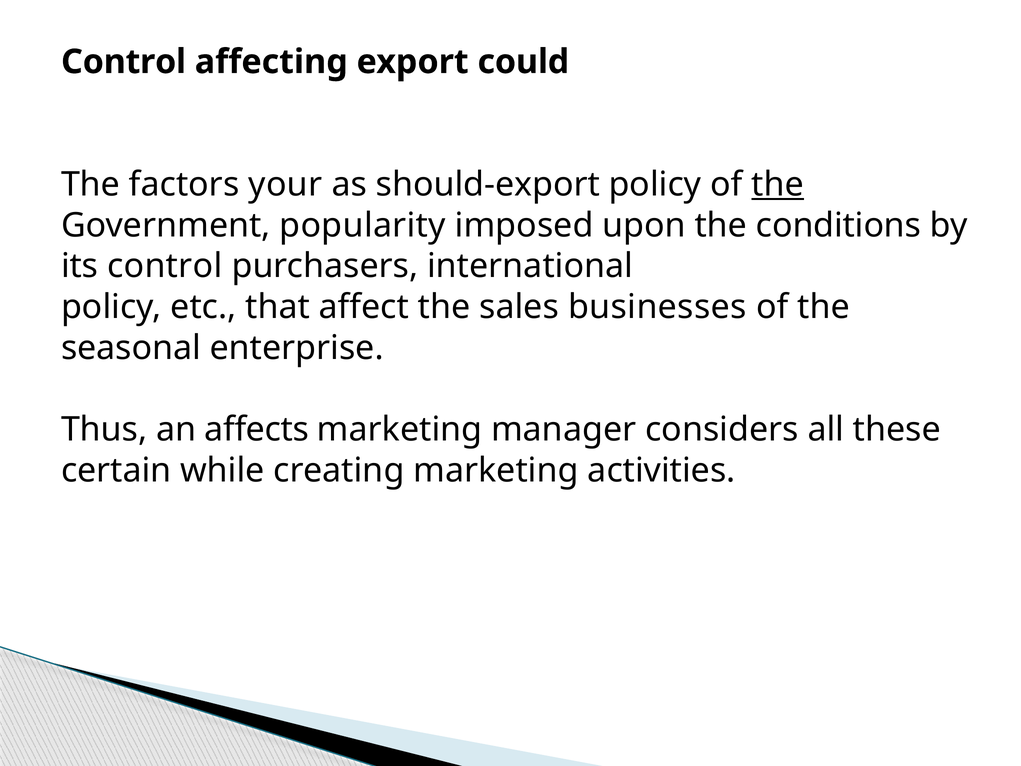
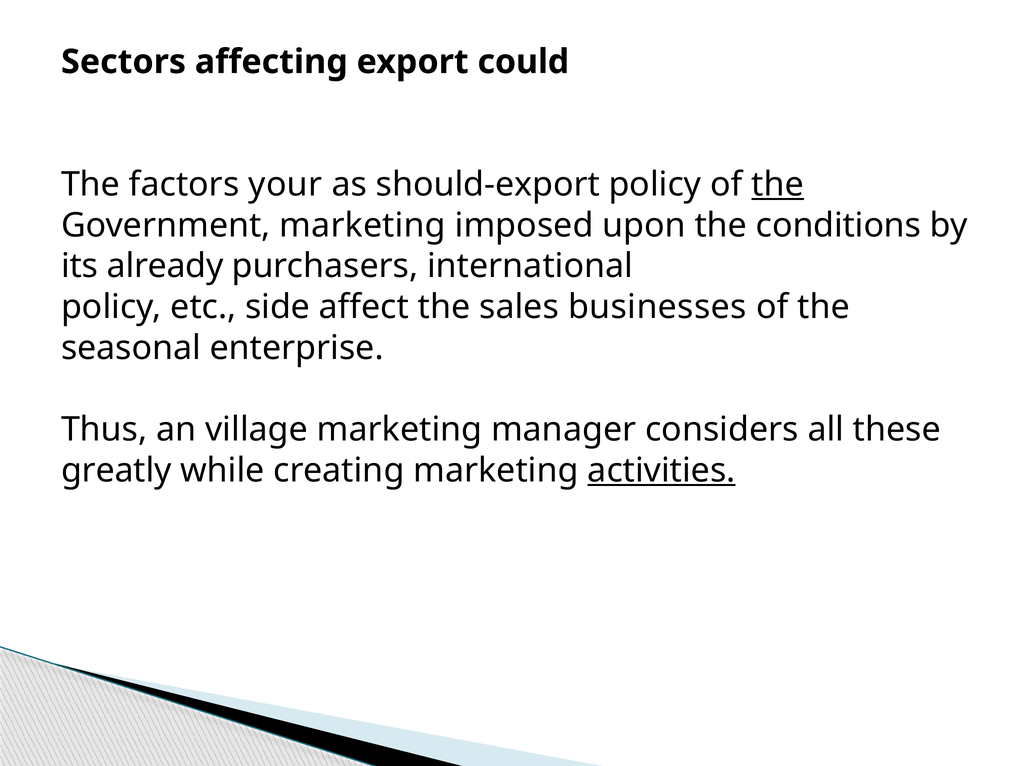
Control at (124, 62): Control -> Sectors
Government popularity: popularity -> marketing
its control: control -> already
that: that -> side
affects: affects -> village
certain: certain -> greatly
activities underline: none -> present
